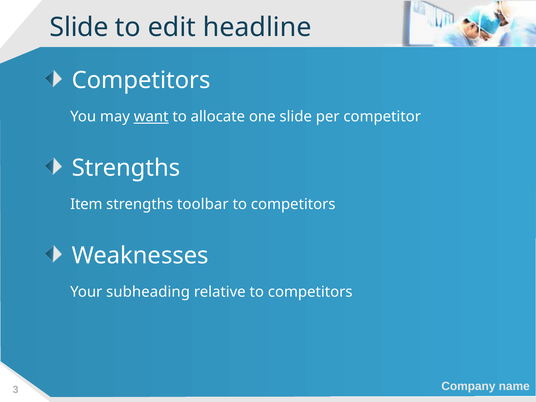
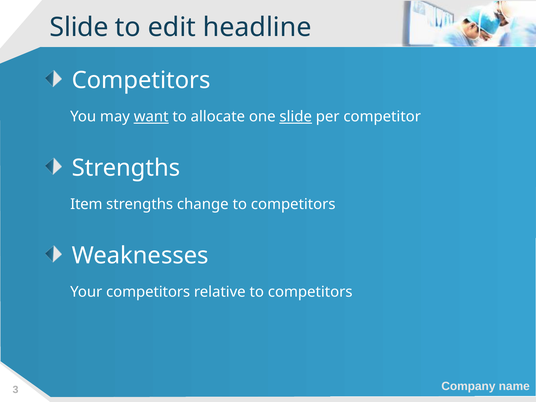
slide at (296, 117) underline: none -> present
toolbar: toolbar -> change
Your subheading: subheading -> competitors
